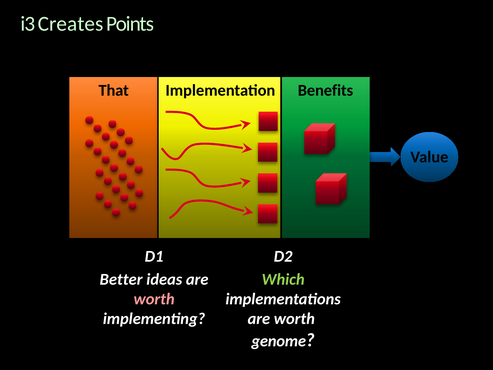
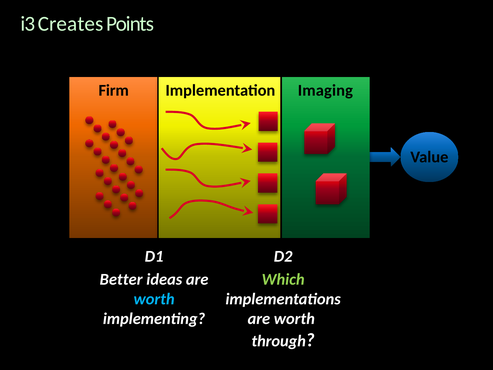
That: That -> Firm
Benefits: Benefits -> Imaging
worth at (154, 299) colour: pink -> light blue
genome: genome -> through
